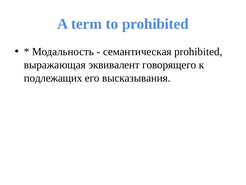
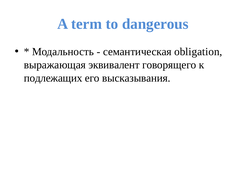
to prohibited: prohibited -> dangerous
семантическая prohibited: prohibited -> obligation
